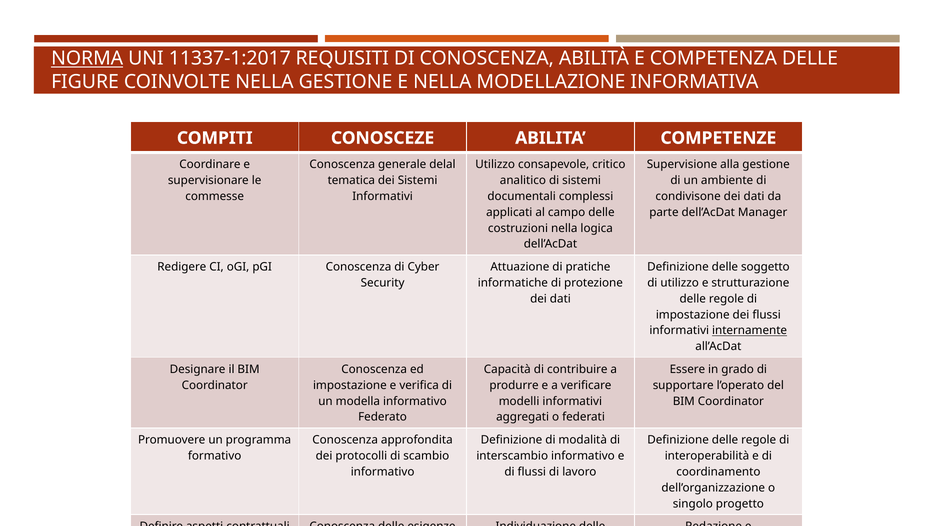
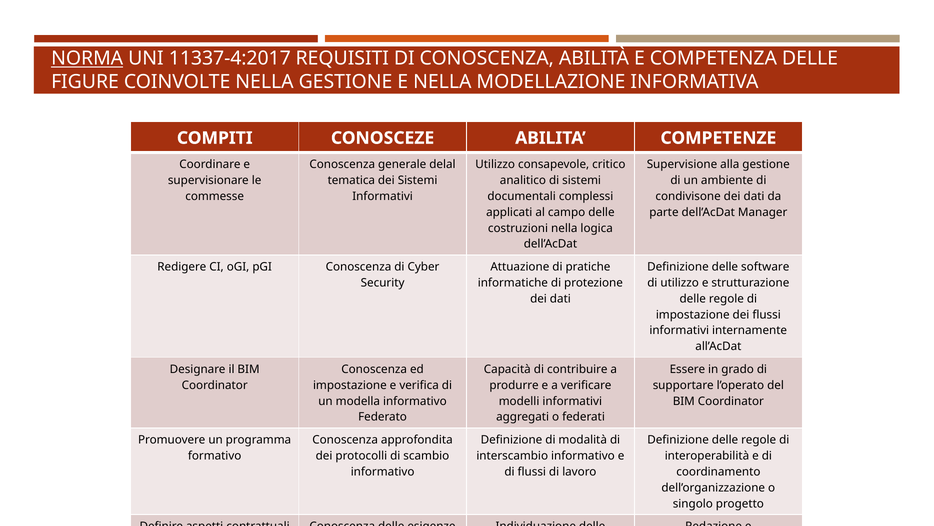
11337-1:2017: 11337-1:2017 -> 11337-4:2017
soggetto: soggetto -> software
internamente underline: present -> none
